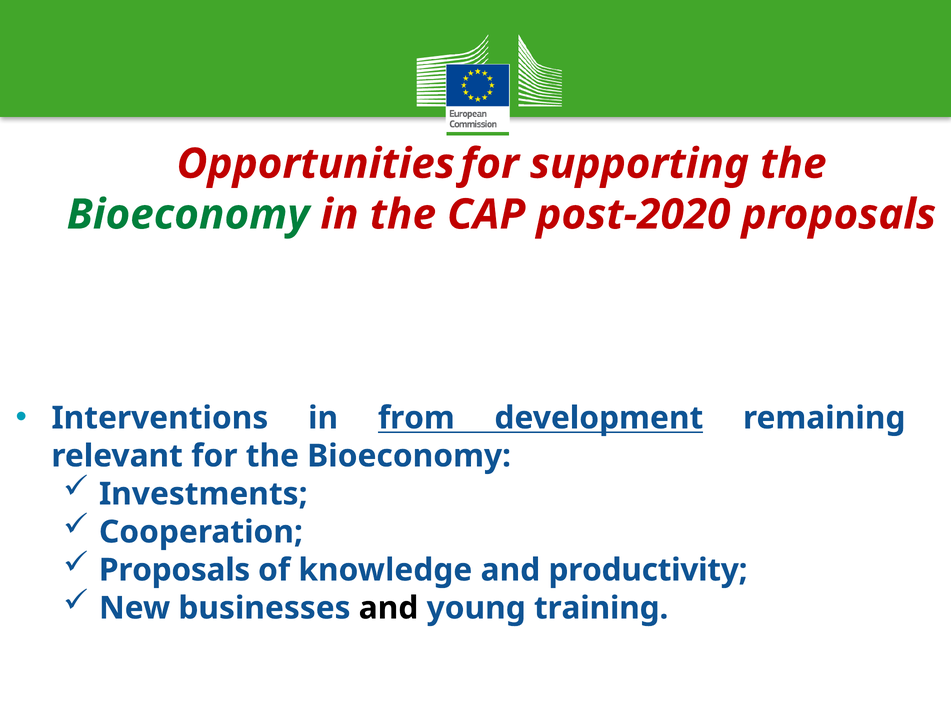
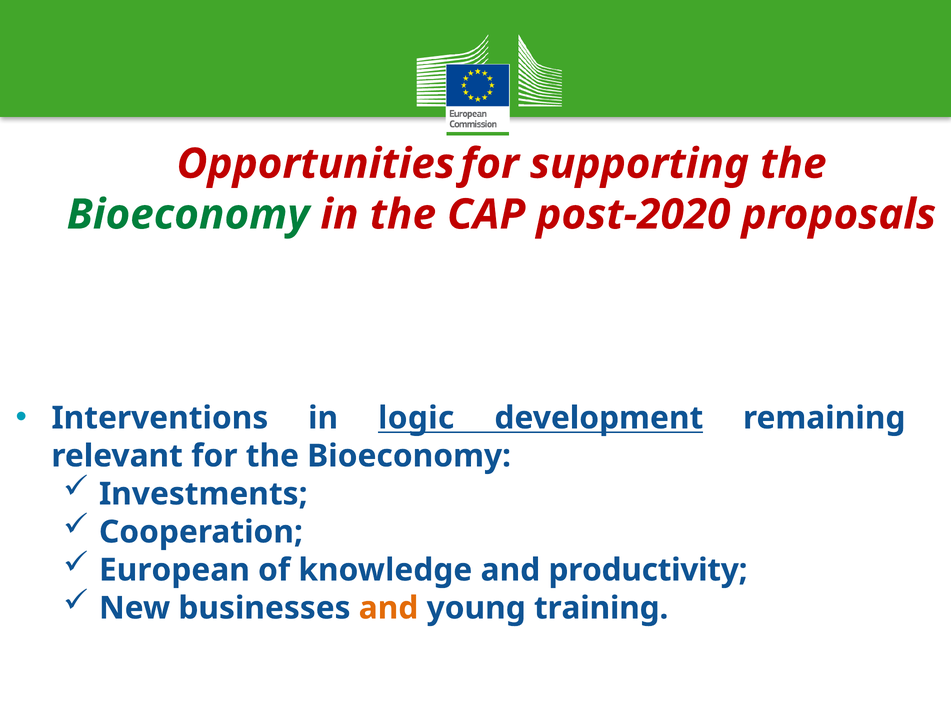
from: from -> logic
Proposals at (175, 570): Proposals -> European
and at (389, 608) colour: black -> orange
